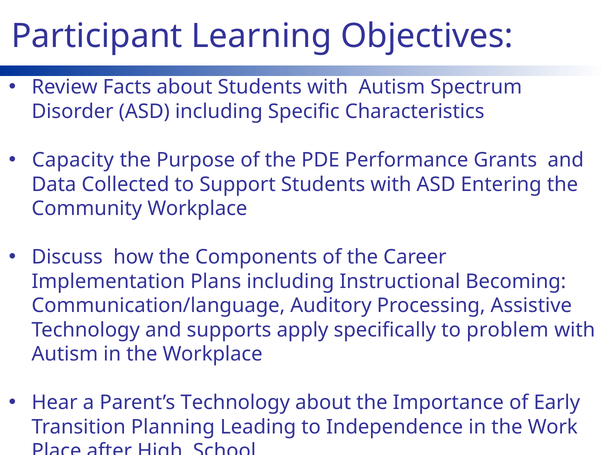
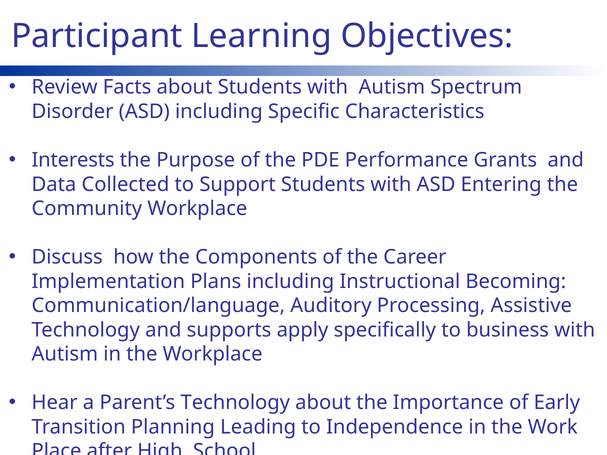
Capacity: Capacity -> Interests
problem: problem -> business
